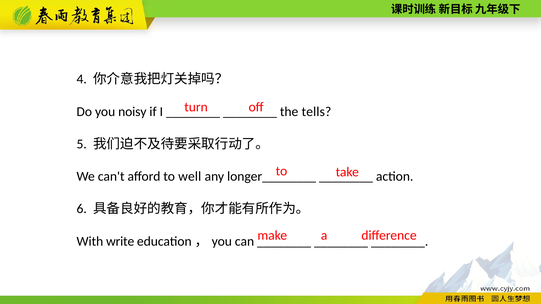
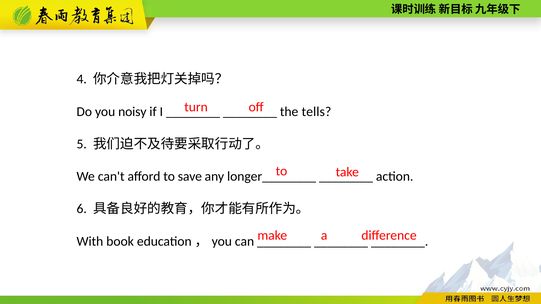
well: well -> save
write: write -> book
